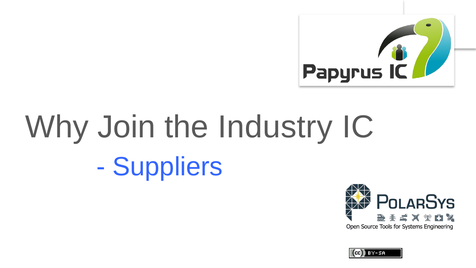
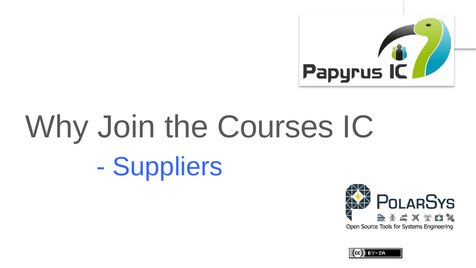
Industry: Industry -> Courses
